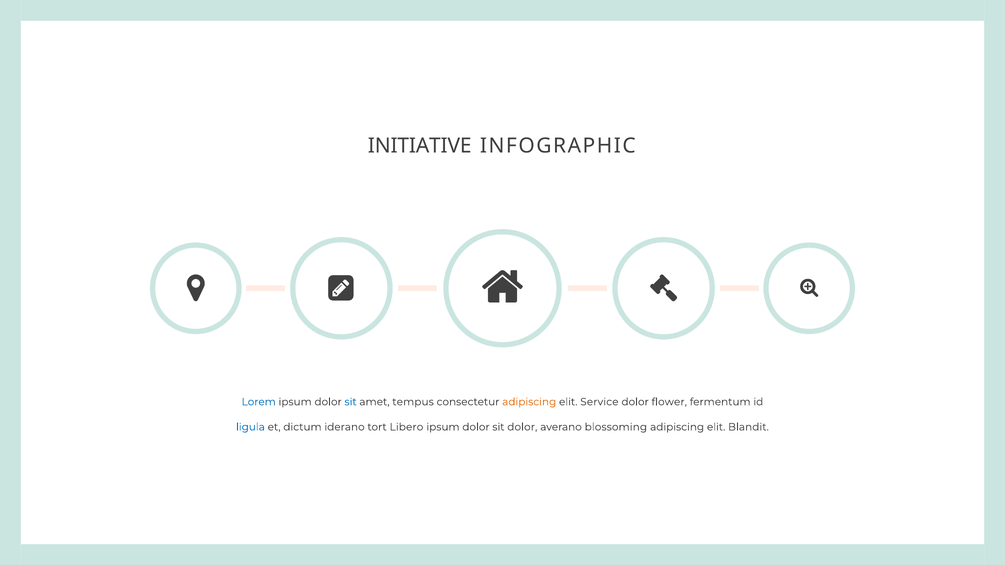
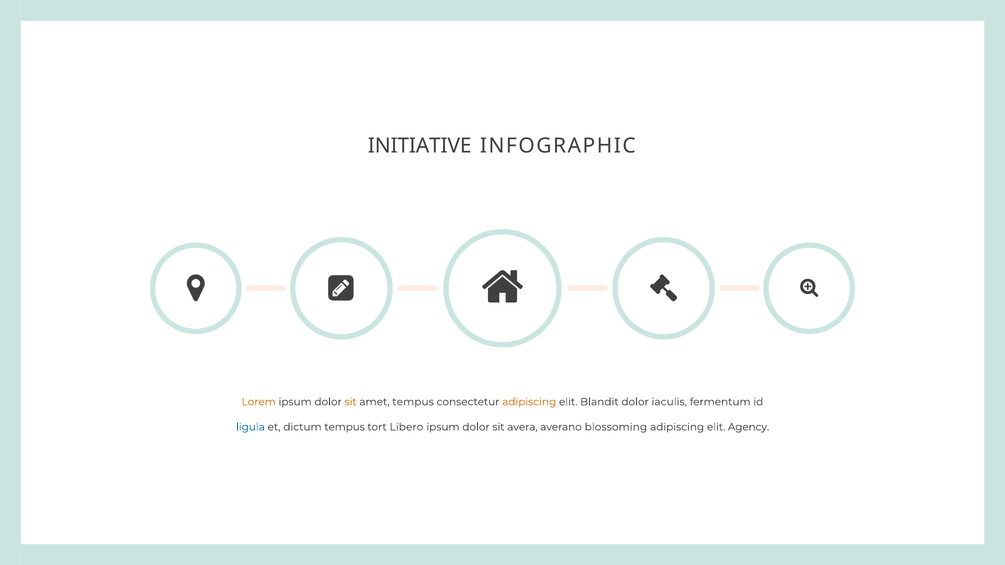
Lorem colour: blue -> orange
sit at (351, 402) colour: blue -> orange
Service: Service -> Blandit
flower: flower -> iaculis
dictum iderano: iderano -> tempus
sit dolor: dolor -> avera
Blandit: Blandit -> Agency
